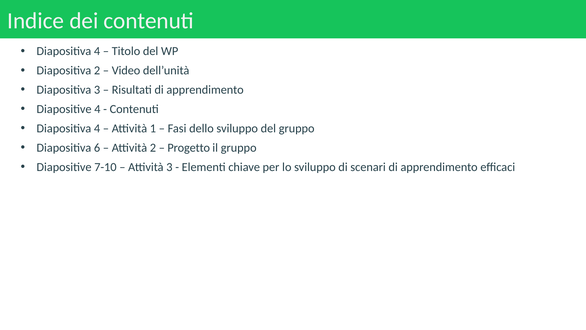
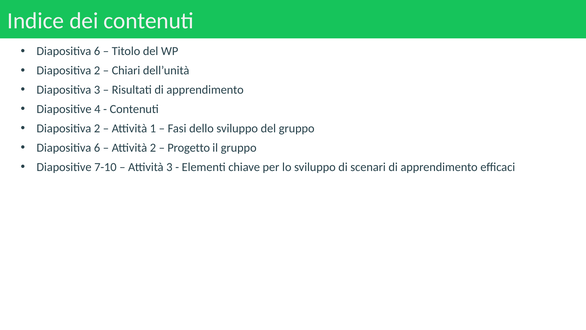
4 at (97, 51): 4 -> 6
Video: Video -> Chiari
4 at (97, 128): 4 -> 2
